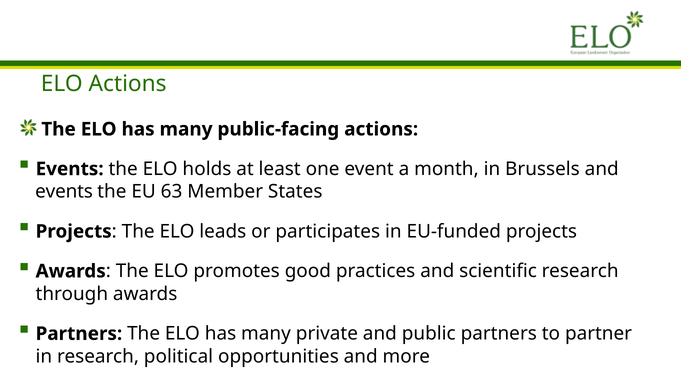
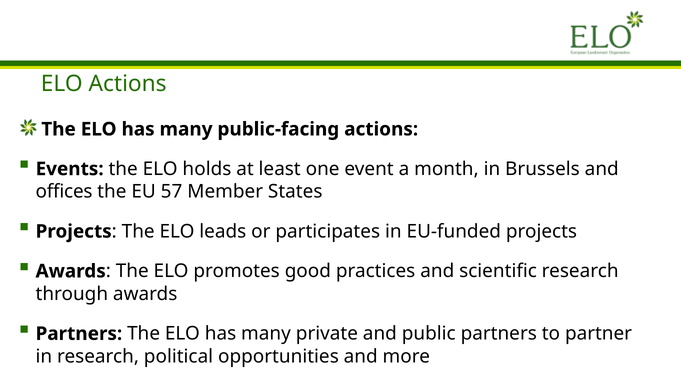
events at (64, 192): events -> offices
63: 63 -> 57
